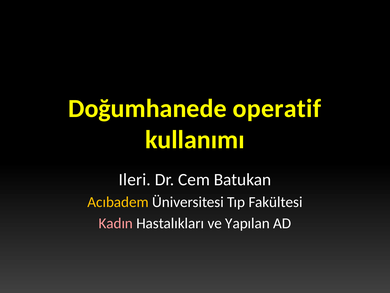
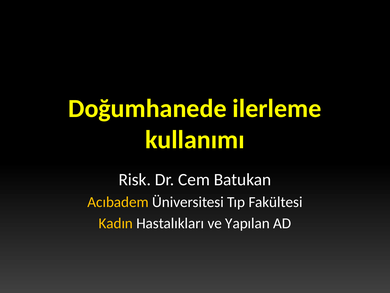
operatif: operatif -> ilerleme
Ileri: Ileri -> Risk
Kadın colour: pink -> yellow
